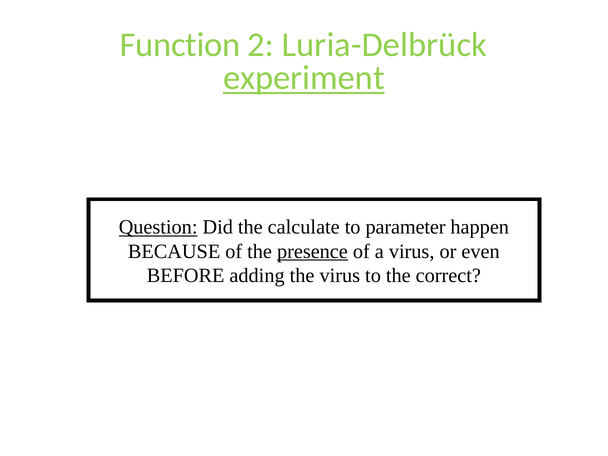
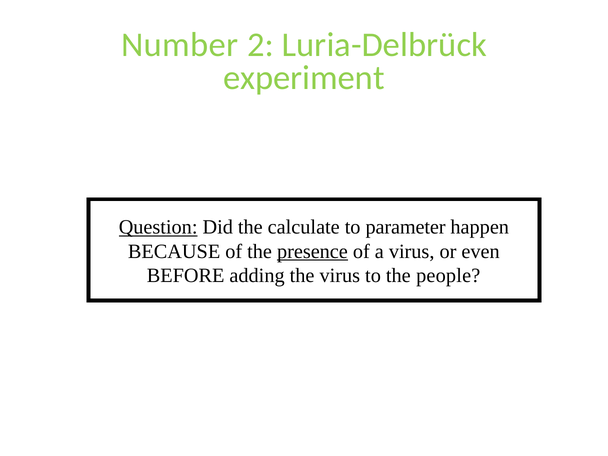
Function: Function -> Number
experiment underline: present -> none
correct: correct -> people
